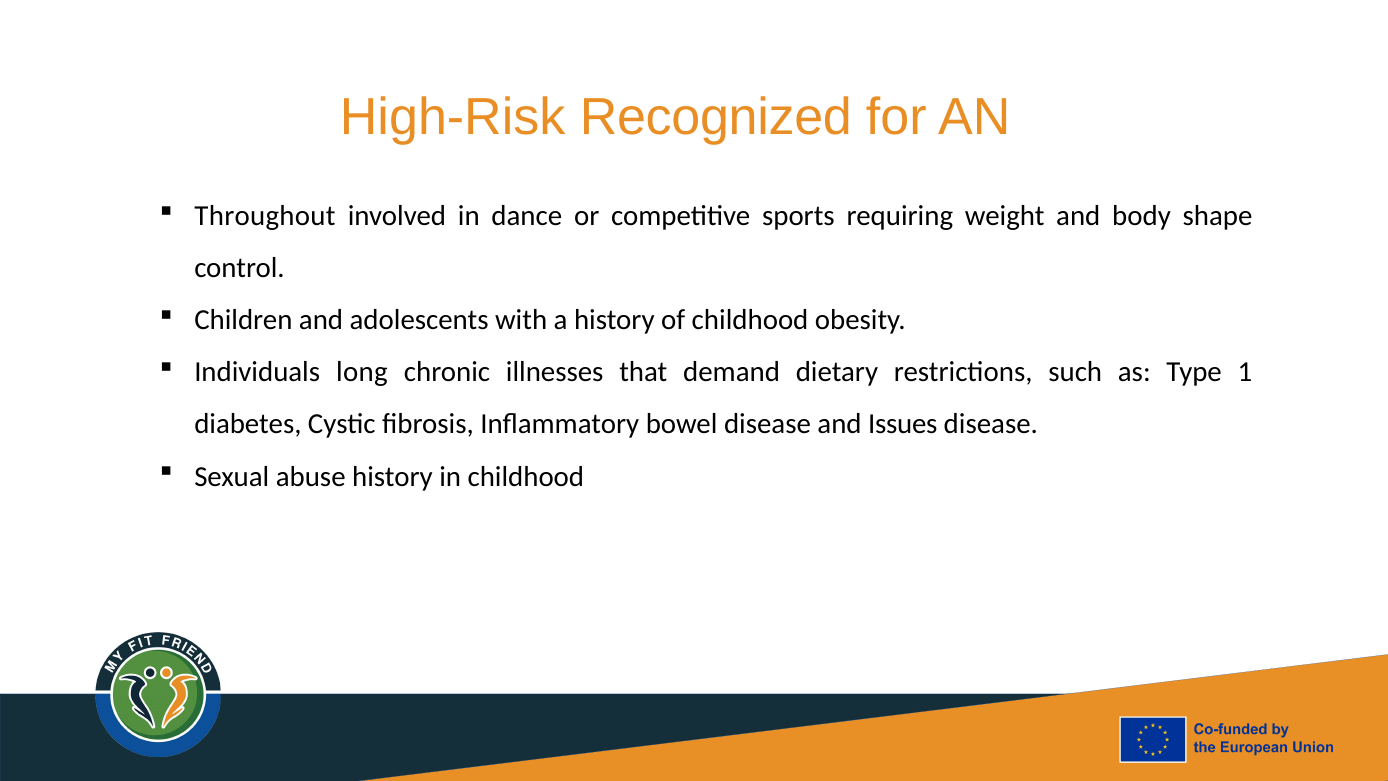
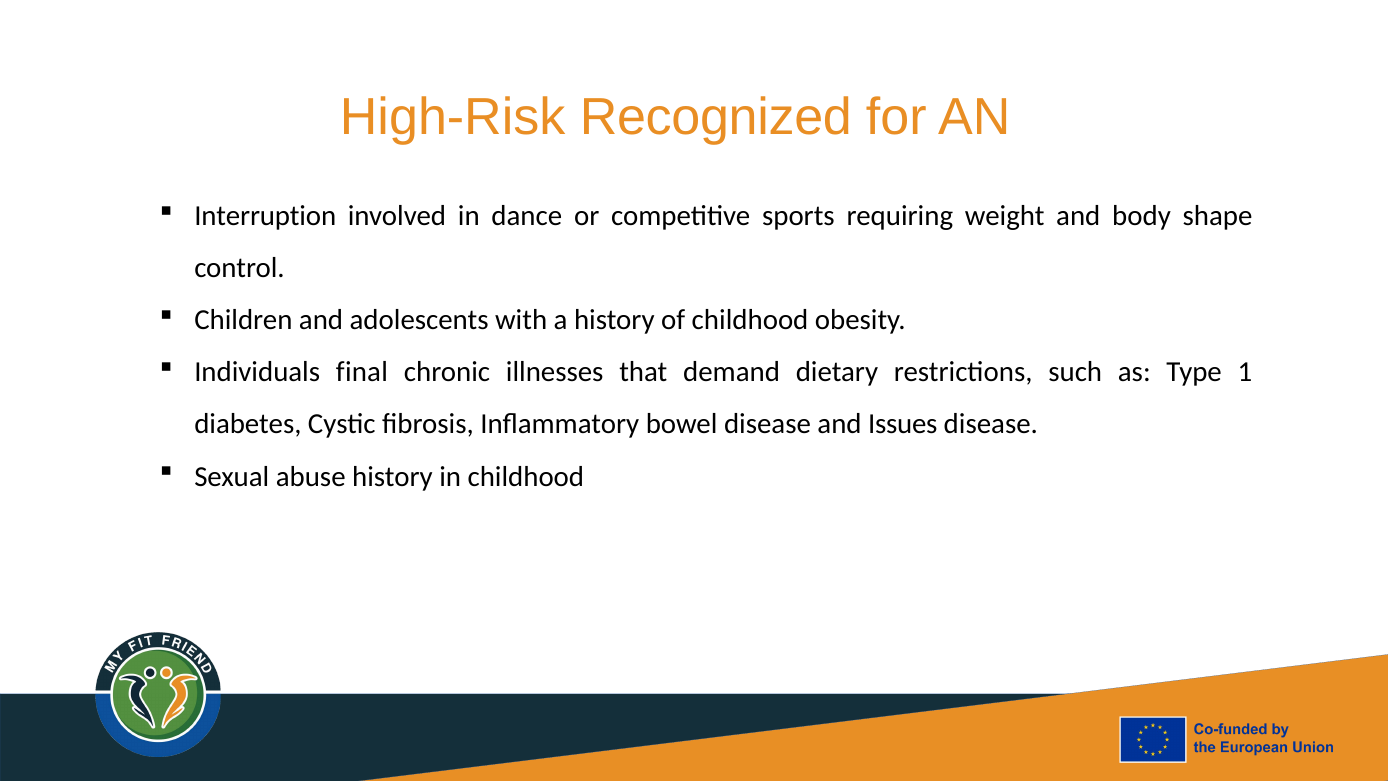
Throughout: Throughout -> Interruption
long: long -> final
